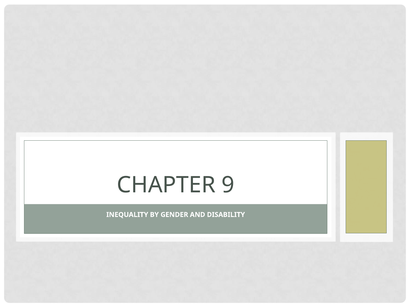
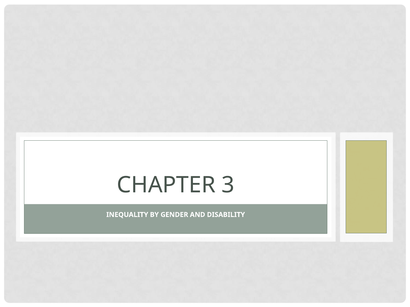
9: 9 -> 3
